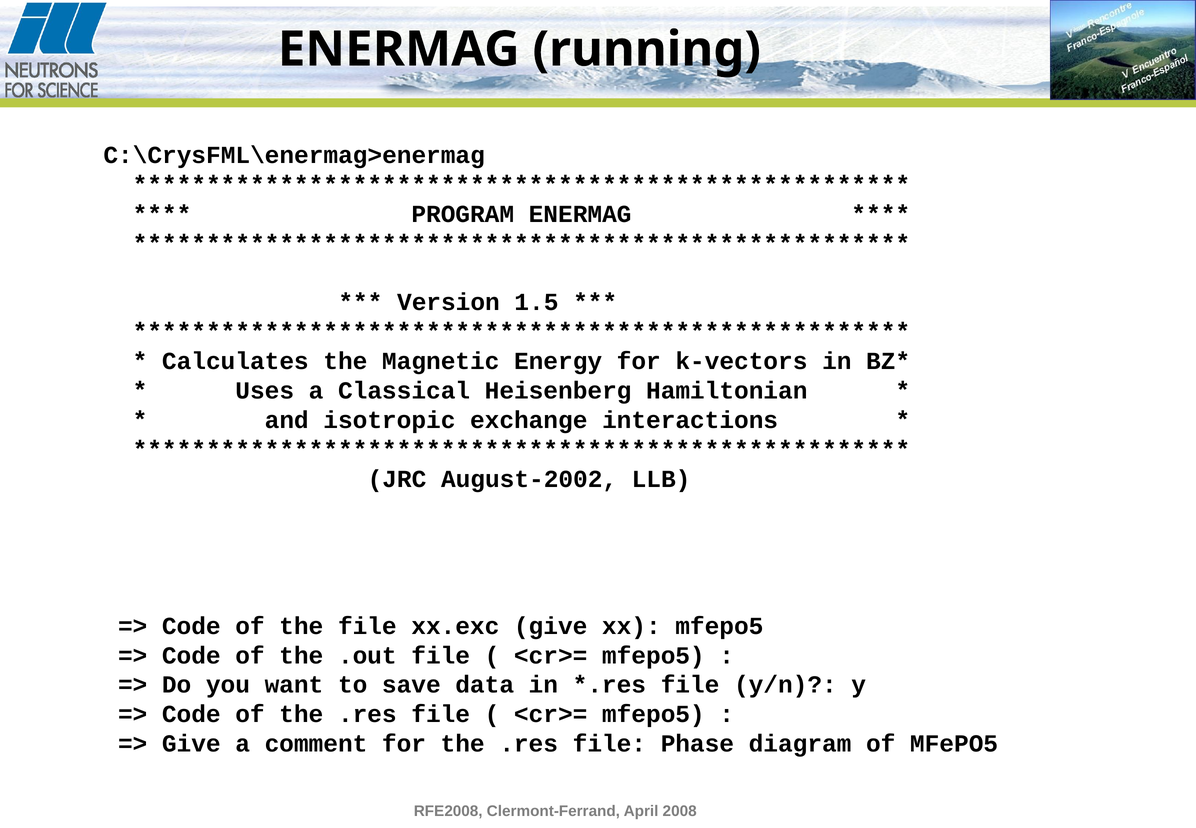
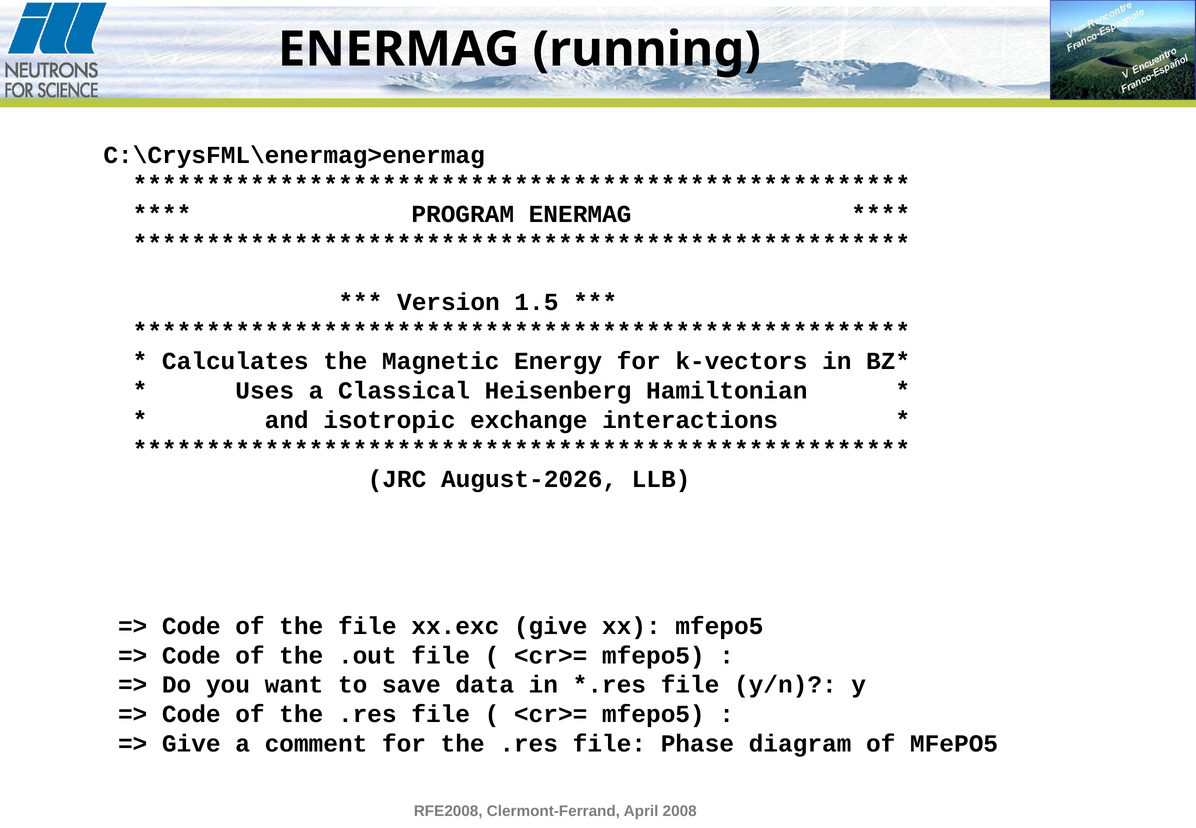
August-2002: August-2002 -> August-2026
